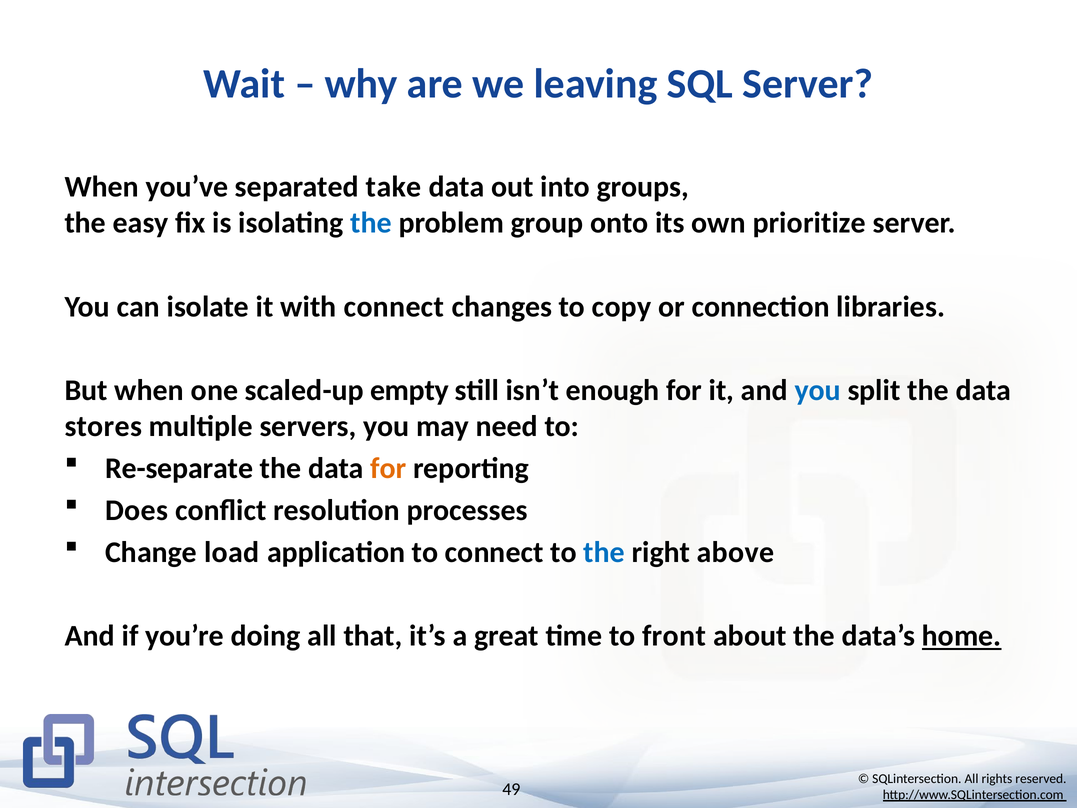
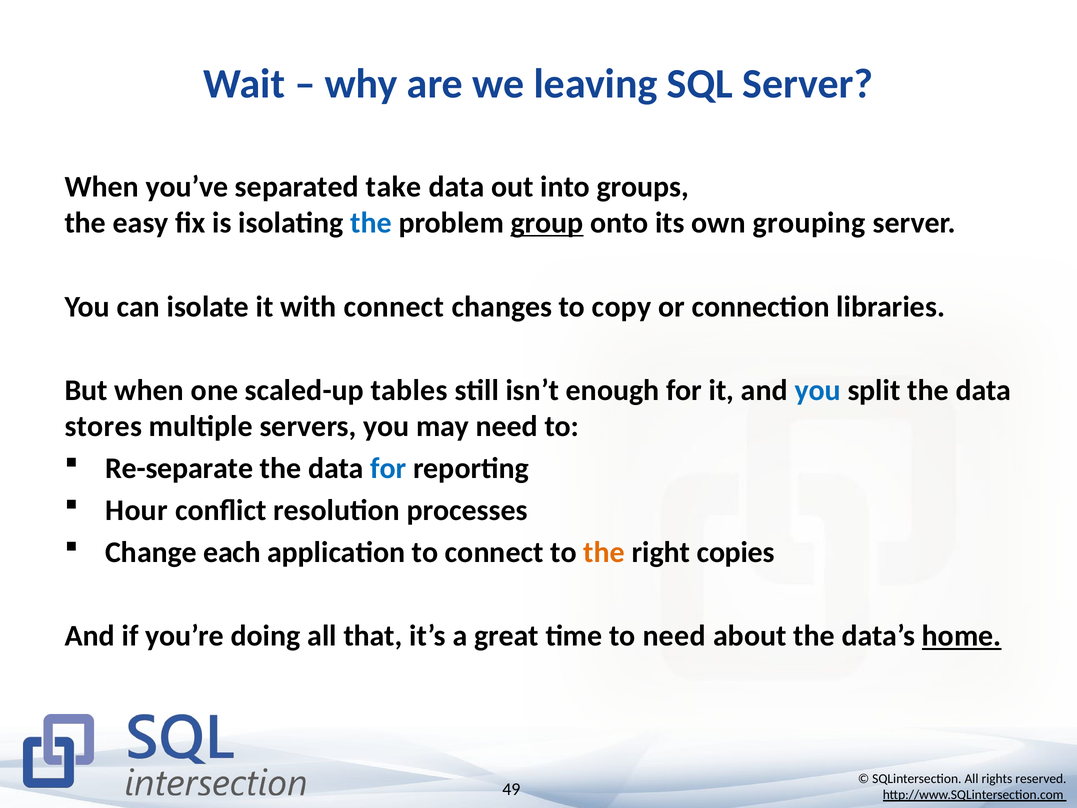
group underline: none -> present
prioritize: prioritize -> grouping
empty: empty -> tables
for at (388, 468) colour: orange -> blue
Does: Does -> Hour
load: load -> each
the at (604, 552) colour: blue -> orange
above: above -> copies
to front: front -> need
